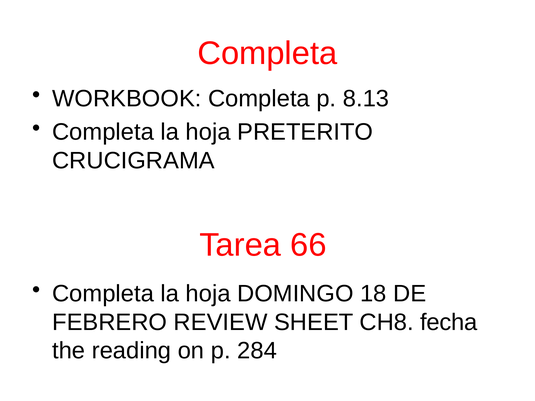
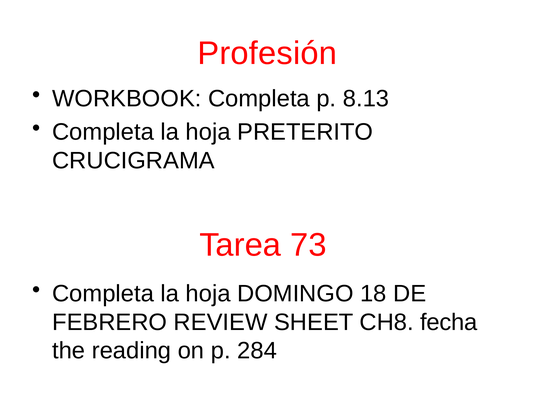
Completa at (267, 54): Completa -> Profesión
66: 66 -> 73
